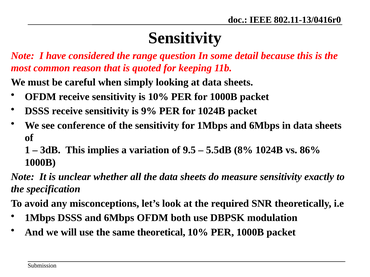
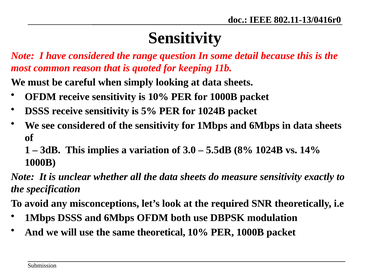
9%: 9% -> 5%
see conference: conference -> considered
9.5: 9.5 -> 3.0
86%: 86% -> 14%
